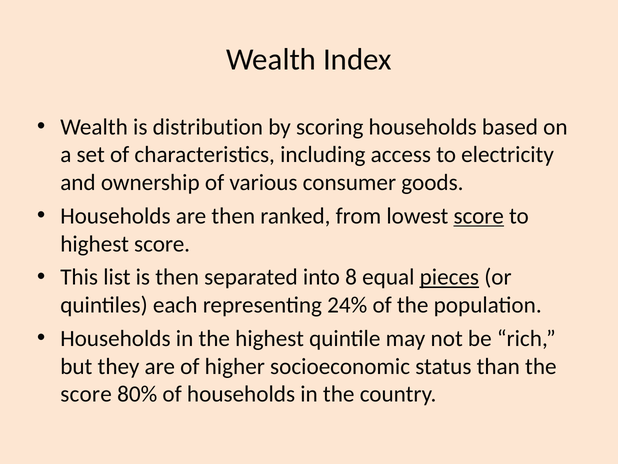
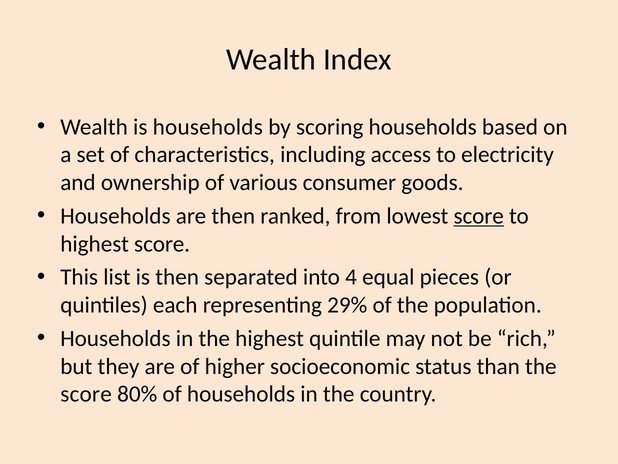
is distribution: distribution -> households
8: 8 -> 4
pieces underline: present -> none
24%: 24% -> 29%
